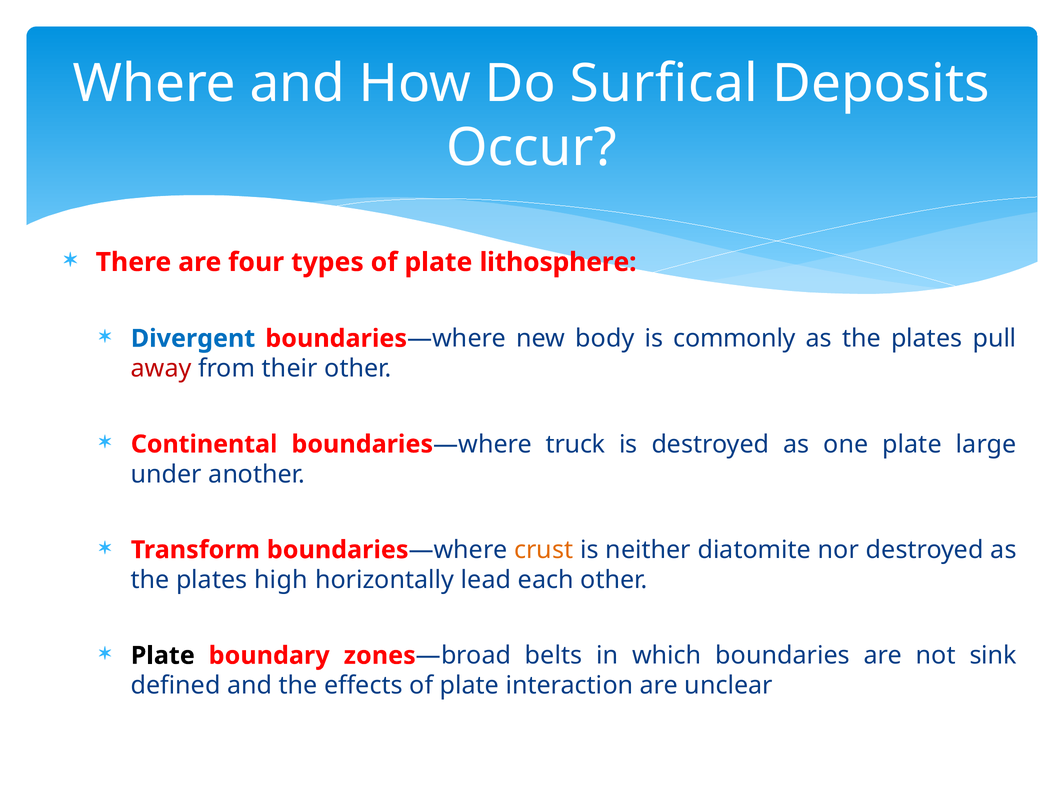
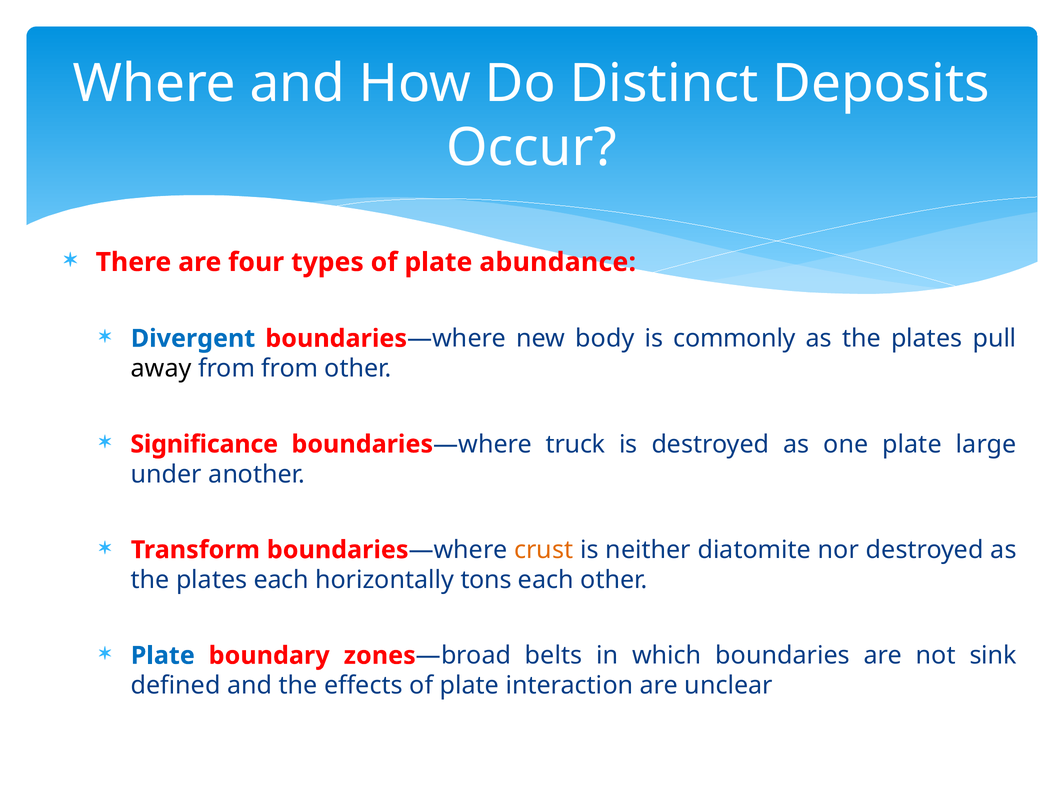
Surfical: Surfical -> Distinct
lithosphere: lithosphere -> abundance
away colour: red -> black
from their: their -> from
Continental: Continental -> Significance
plates high: high -> each
lead: lead -> tons
Plate at (163, 656) colour: black -> blue
